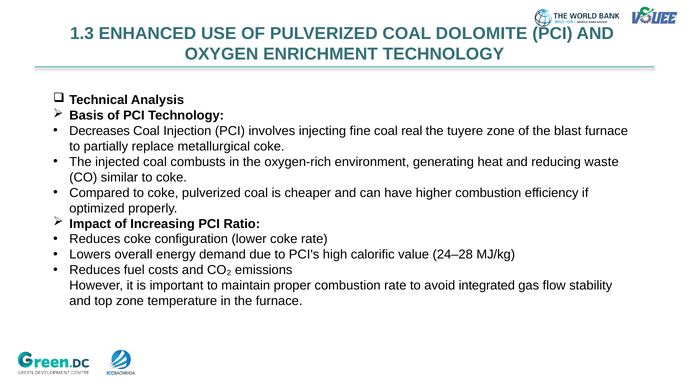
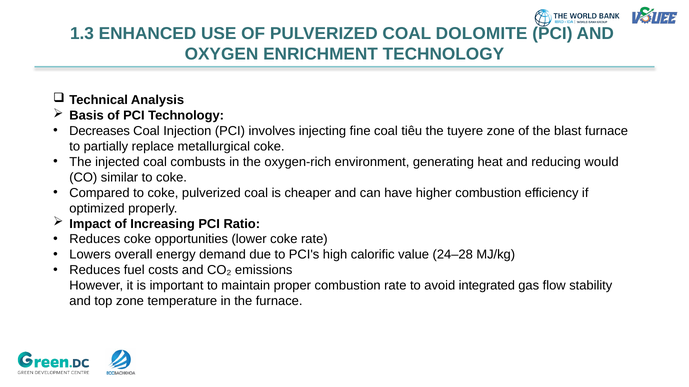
real: real -> tiêu
waste: waste -> would
configuration: configuration -> opportunities
